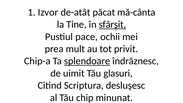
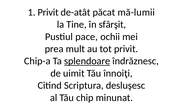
1 Izvor: Izvor -> Privit
mă-cânta: mă-cânta -> mă-lumii
sfârşit underline: present -> none
glasuri: glasuri -> înnoiţi
